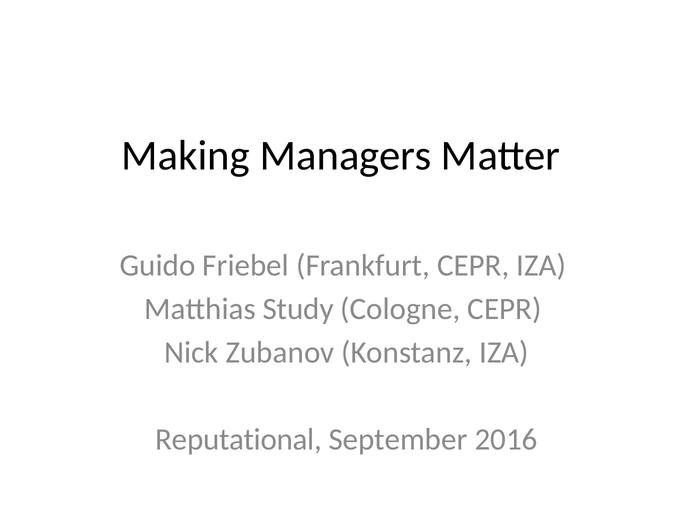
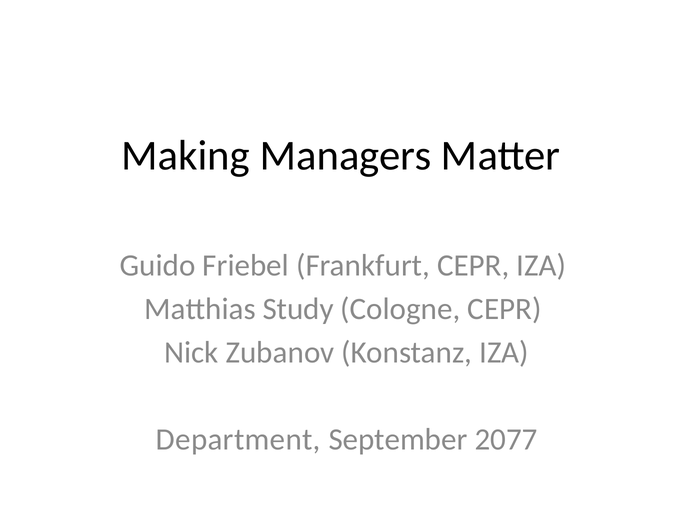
Reputational: Reputational -> Department
2016: 2016 -> 2077
